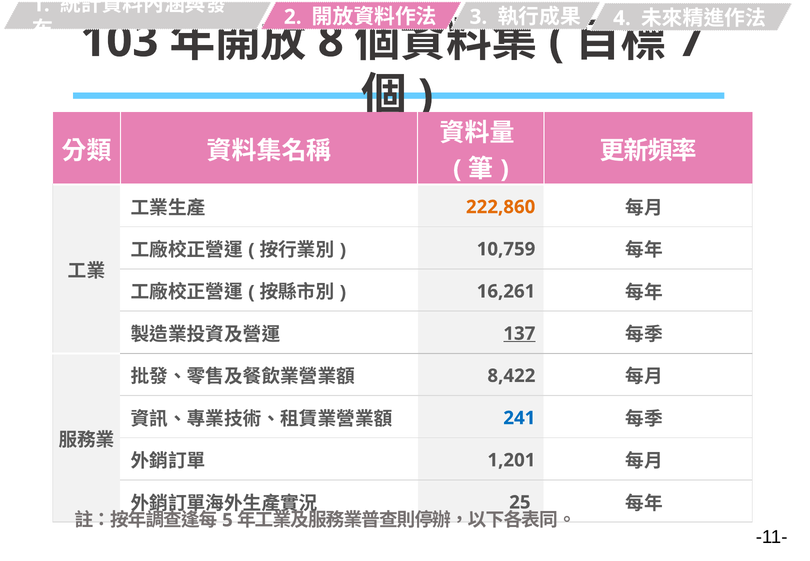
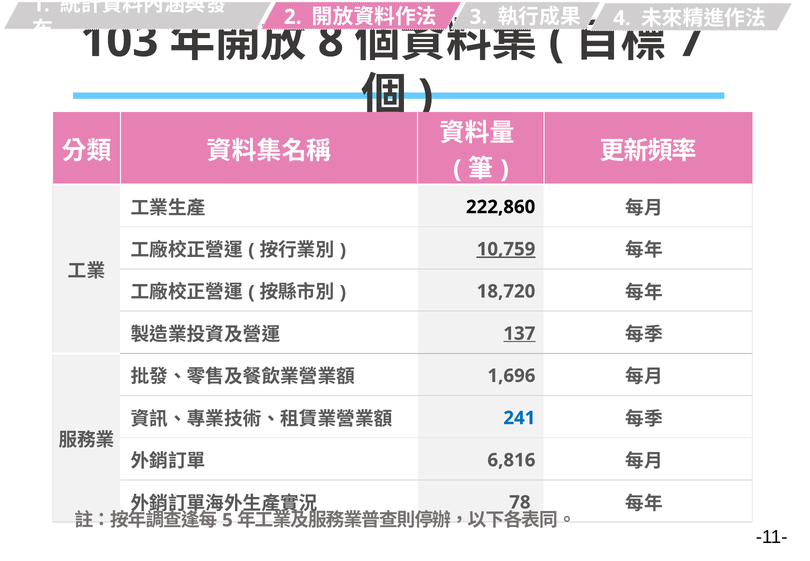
222,860 colour: orange -> black
10,759 underline: none -> present
16,261: 16,261 -> 18,720
8,422: 8,422 -> 1,696
1,201: 1,201 -> 6,816
25: 25 -> 78
